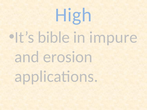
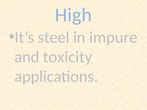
bible: bible -> steel
erosion: erosion -> toxicity
